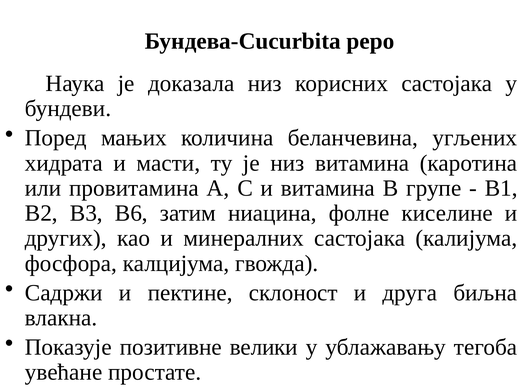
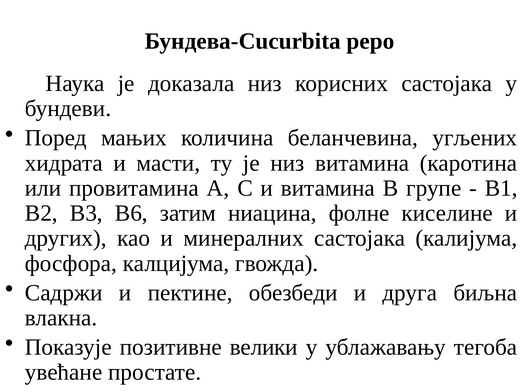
склоност: склоност -> обезбеди
